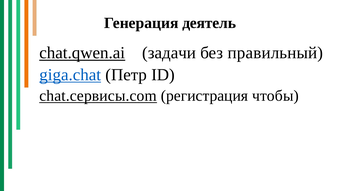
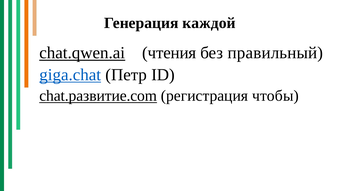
деятель: деятель -> каждой
задачи: задачи -> чтения
chat.сервисы.com: chat.сервисы.com -> chat.развитие.com
